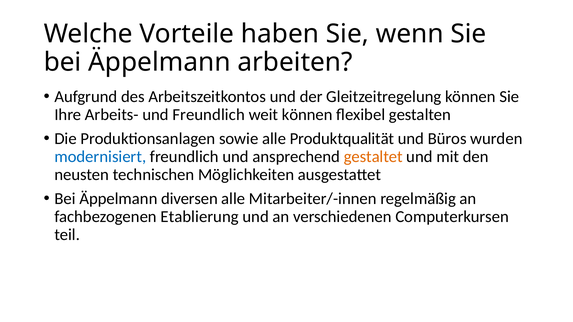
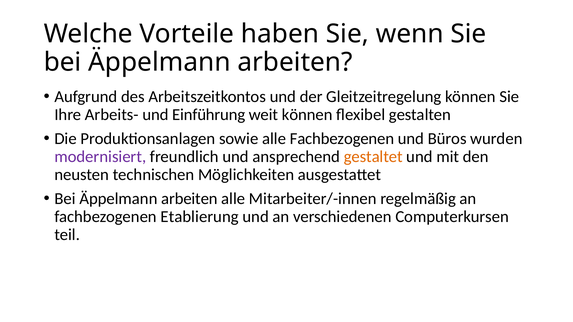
und Freundlich: Freundlich -> Einführung
alle Produktqualität: Produktqualität -> Fachbezogenen
modernisiert colour: blue -> purple
diversen at (189, 199): diversen -> arbeiten
